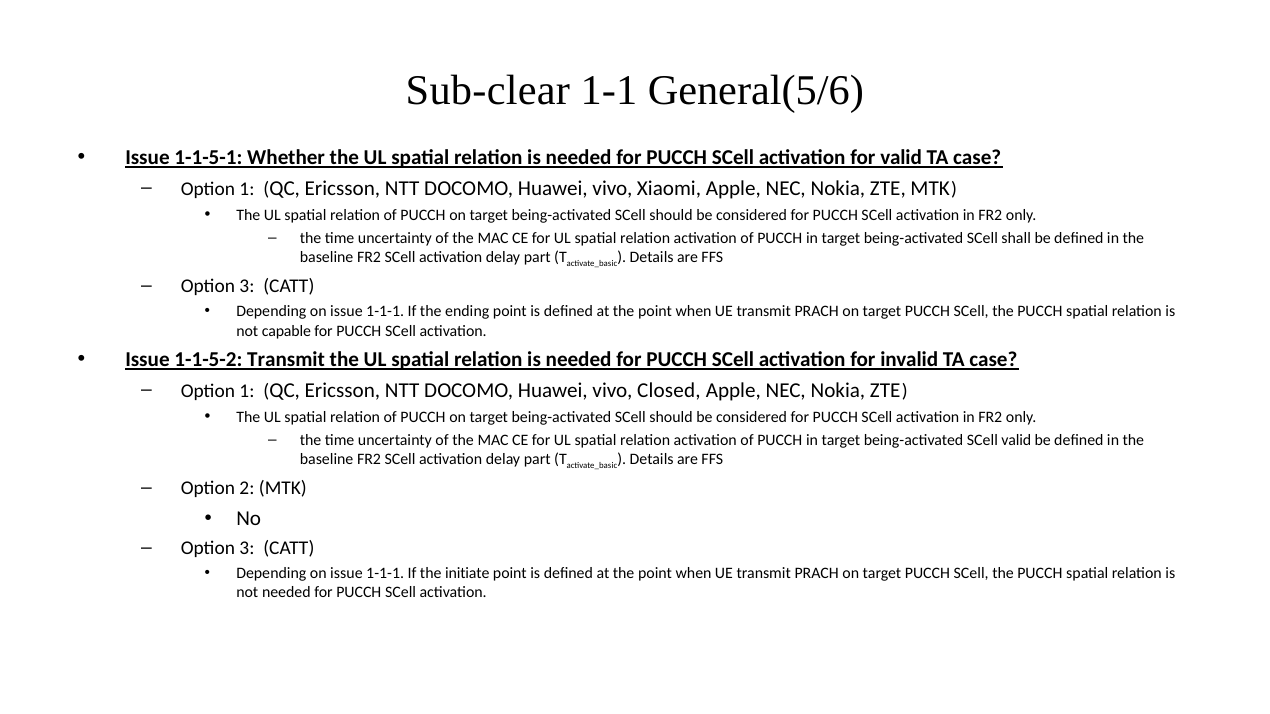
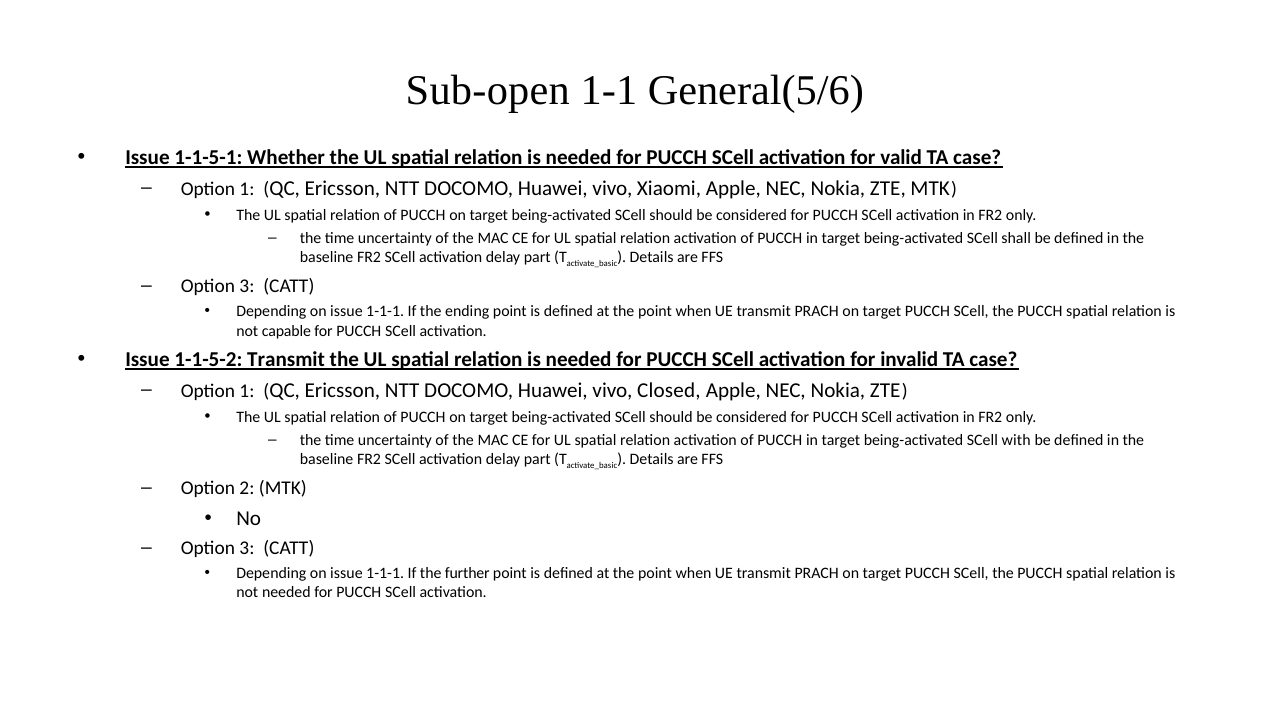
Sub-clear: Sub-clear -> Sub-open
SCell valid: valid -> with
initiate: initiate -> further
